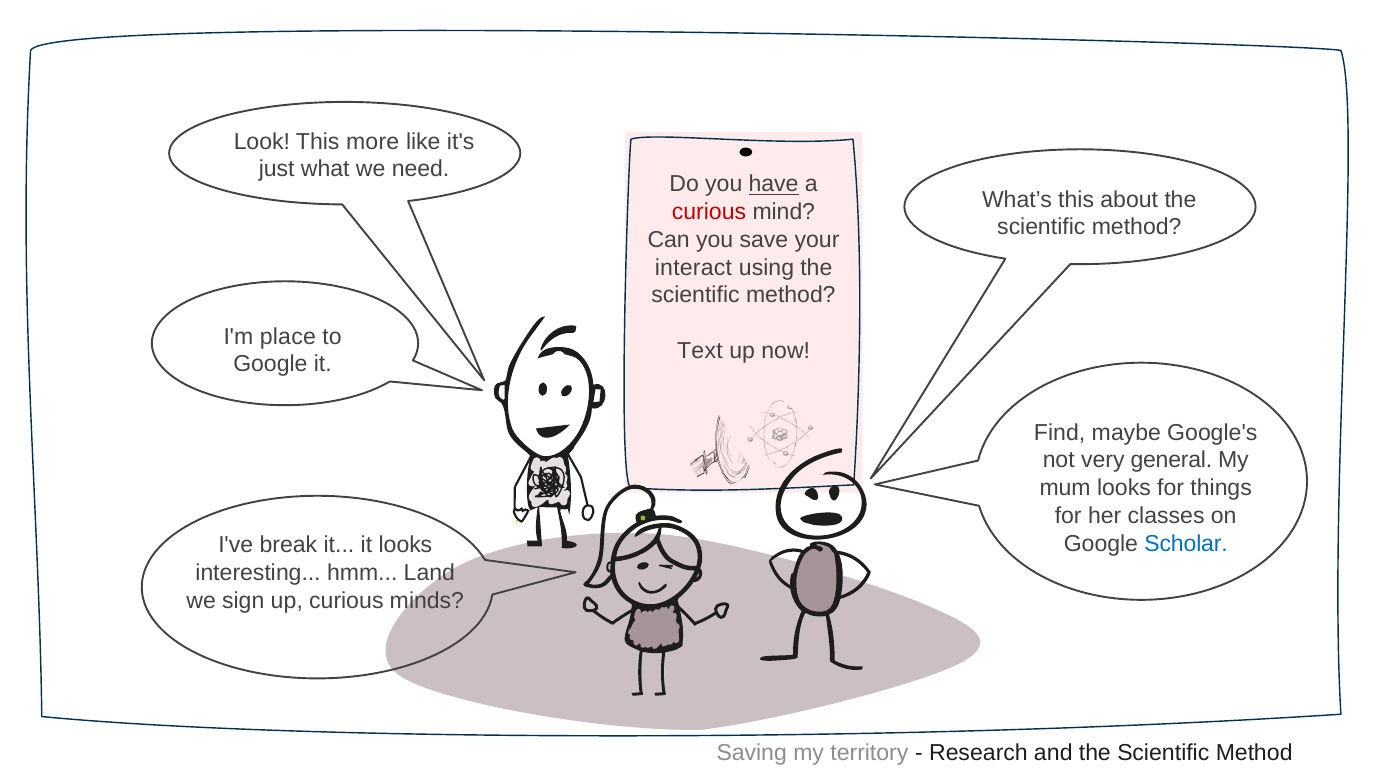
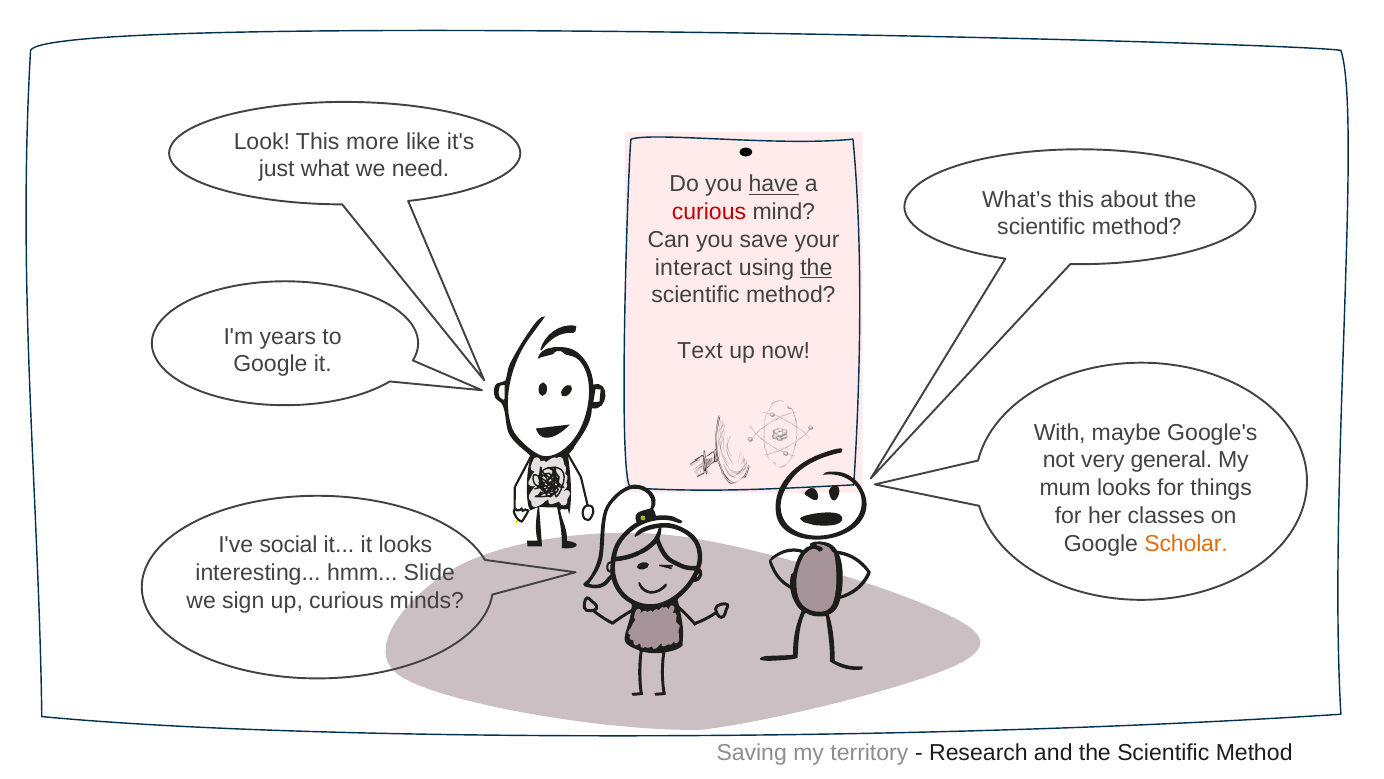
the at (816, 267) underline: none -> present
place: place -> years
Find: Find -> With
Scholar colour: blue -> orange
break: break -> social
Land: Land -> Slide
